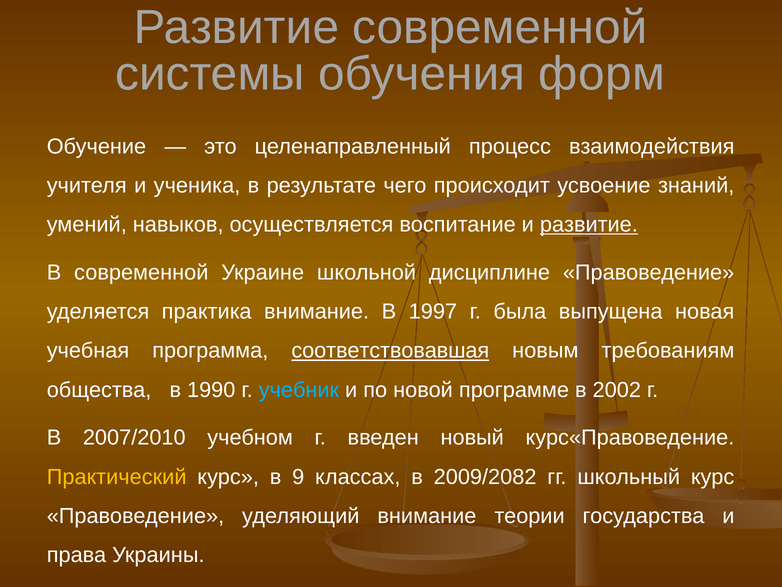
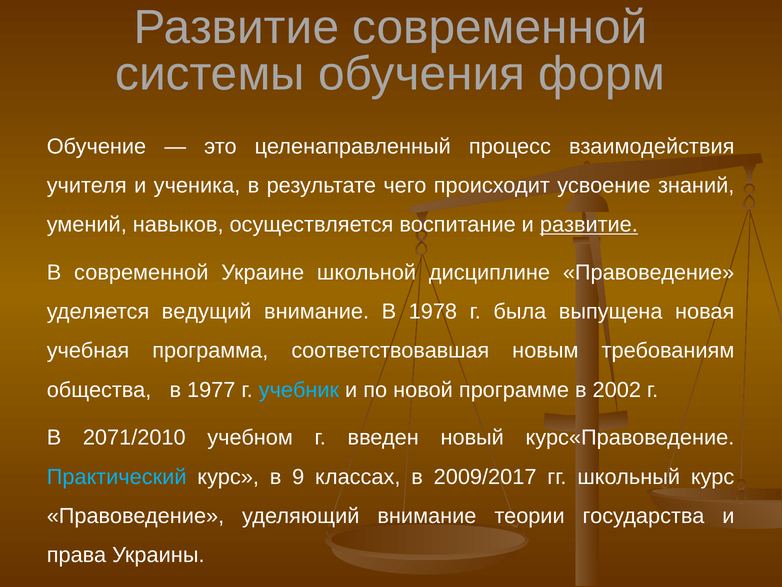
практика: практика -> ведущий
1997: 1997 -> 1978
соответствовавшая underline: present -> none
1990: 1990 -> 1977
2007/2010: 2007/2010 -> 2071/2010
Практический colour: yellow -> light blue
2009/2082: 2009/2082 -> 2009/2017
